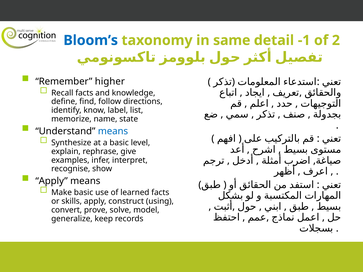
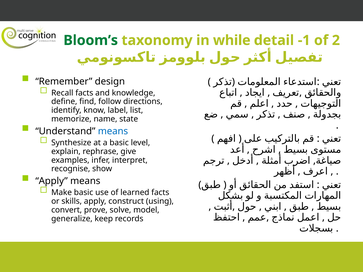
Bloom’s colour: blue -> green
same: same -> while
higher: higher -> design
